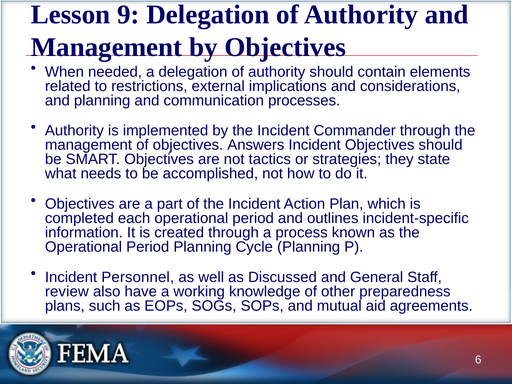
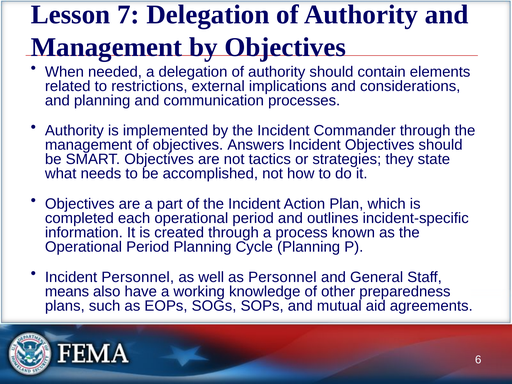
9: 9 -> 7
as Discussed: Discussed -> Personnel
review: review -> means
